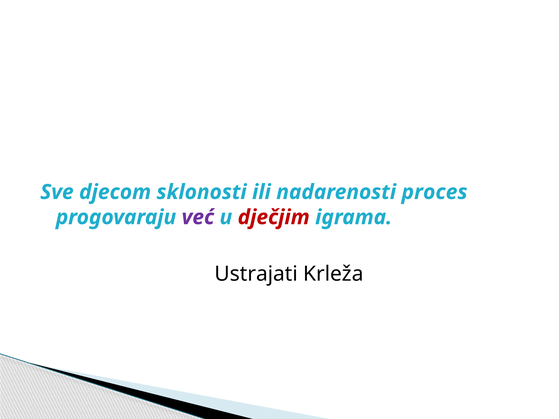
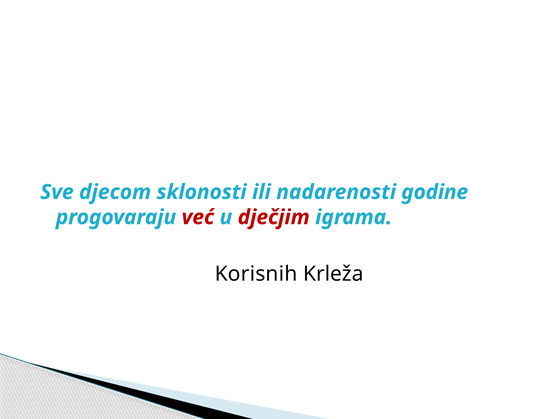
proces: proces -> godine
već colour: purple -> red
Ustrajati: Ustrajati -> Korisnih
